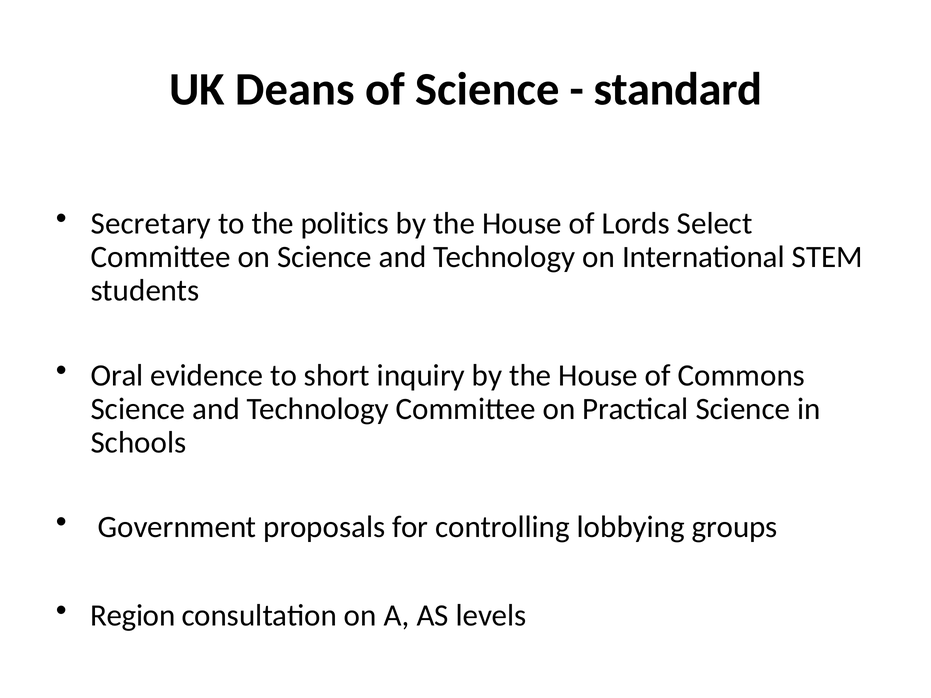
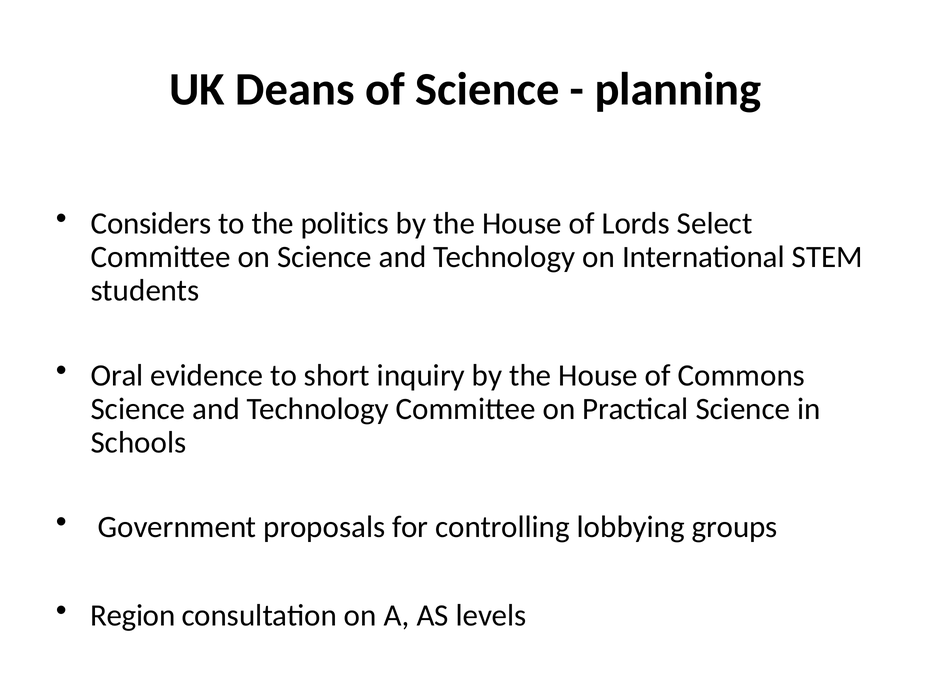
standard: standard -> planning
Secretary: Secretary -> Considers
